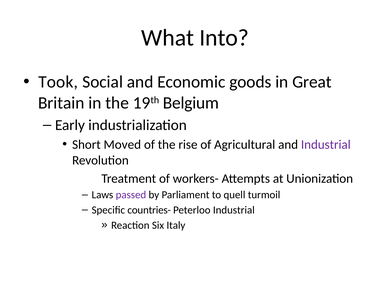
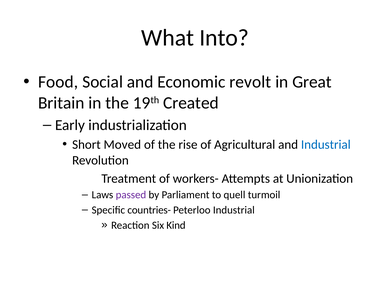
Took: Took -> Food
goods: goods -> revolt
Belgium: Belgium -> Created
Industrial at (326, 144) colour: purple -> blue
Italy: Italy -> Kind
